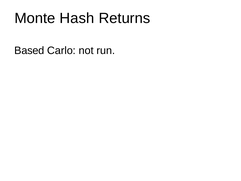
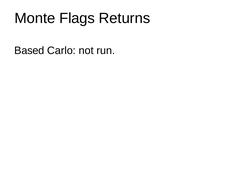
Hash: Hash -> Flags
